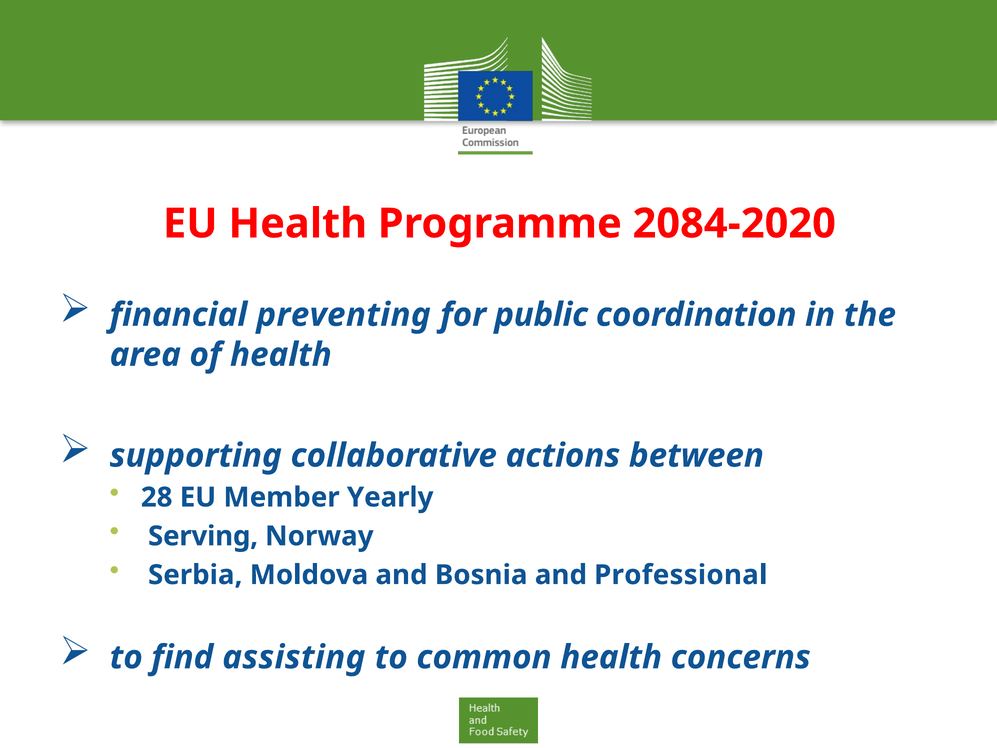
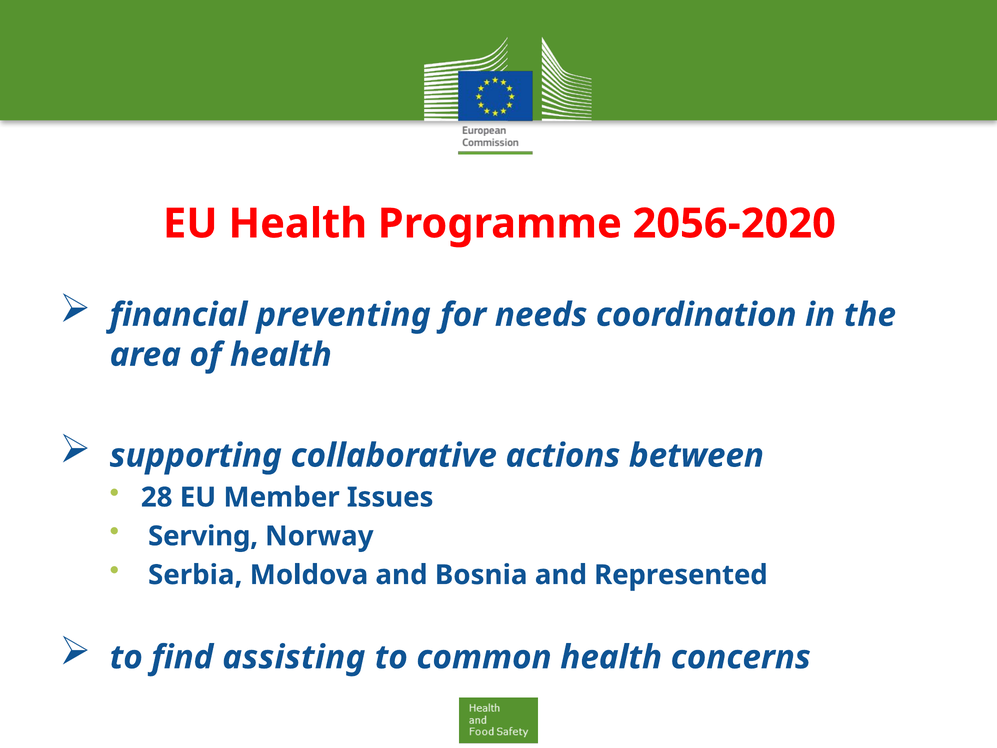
2084-2020: 2084-2020 -> 2056-2020
public: public -> needs
Yearly: Yearly -> Issues
Professional: Professional -> Represented
